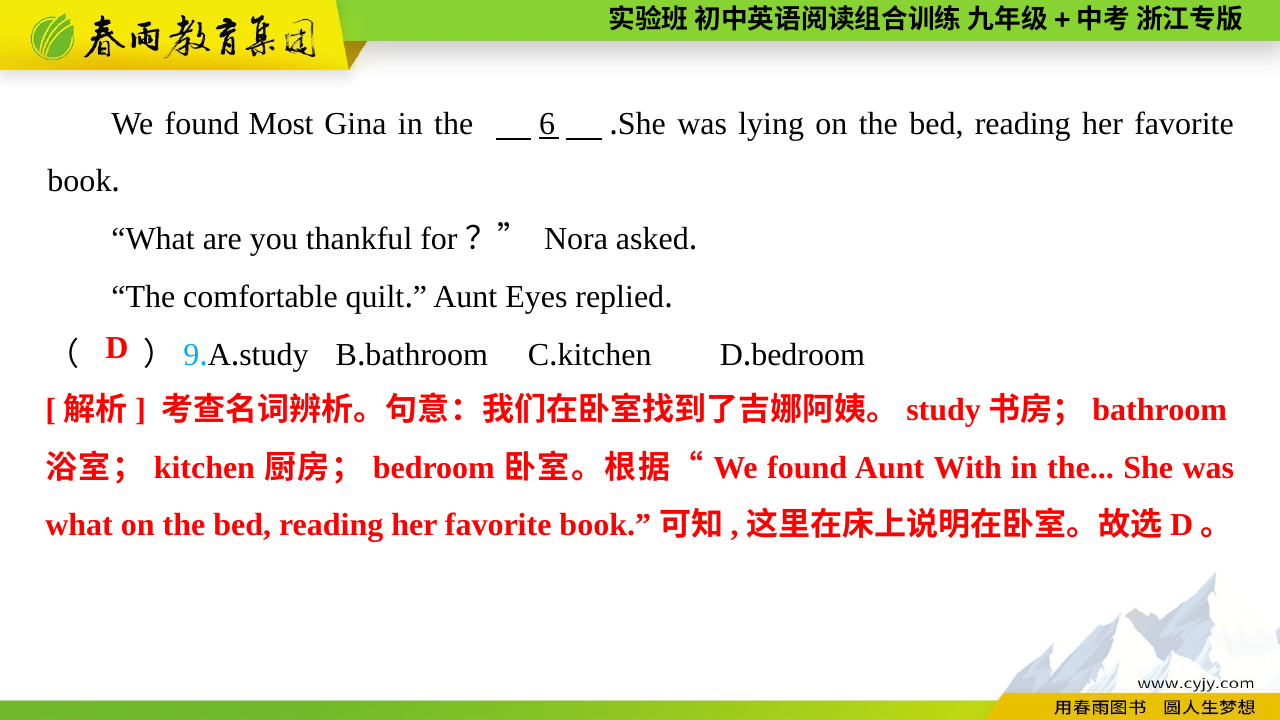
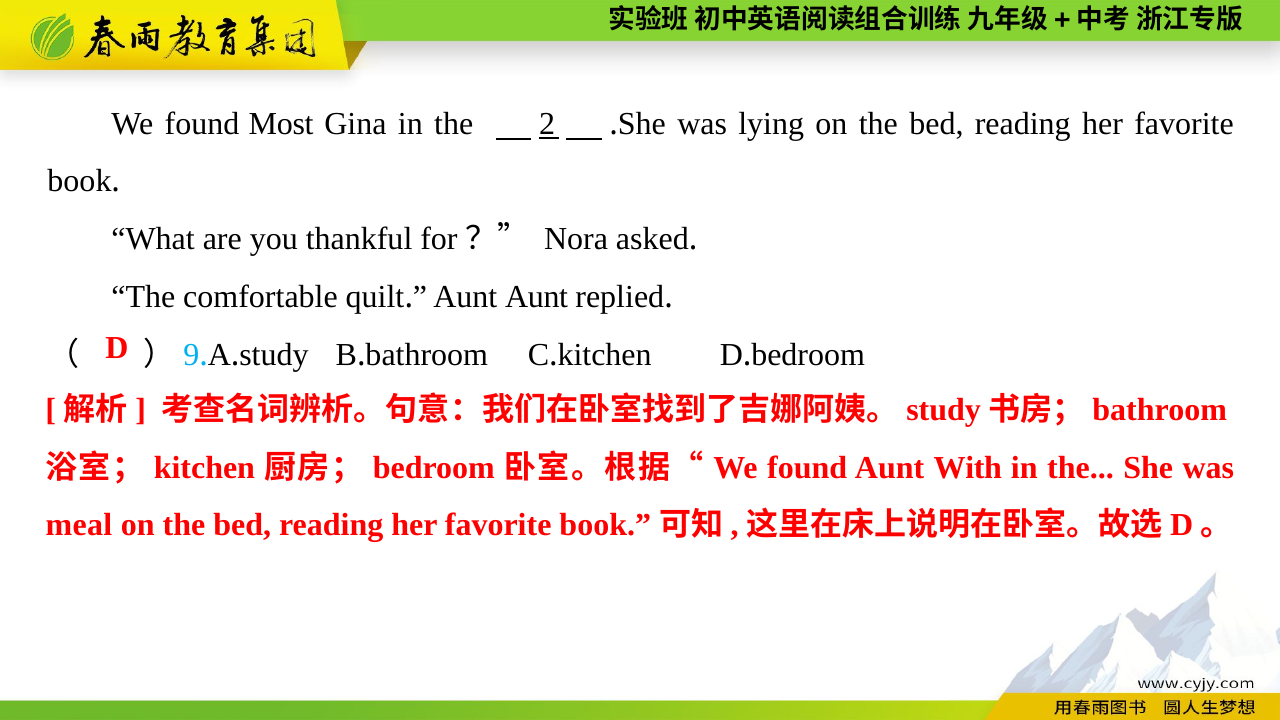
6: 6 -> 2
Aunt Eyes: Eyes -> Aunt
what at (79, 525): what -> meal
